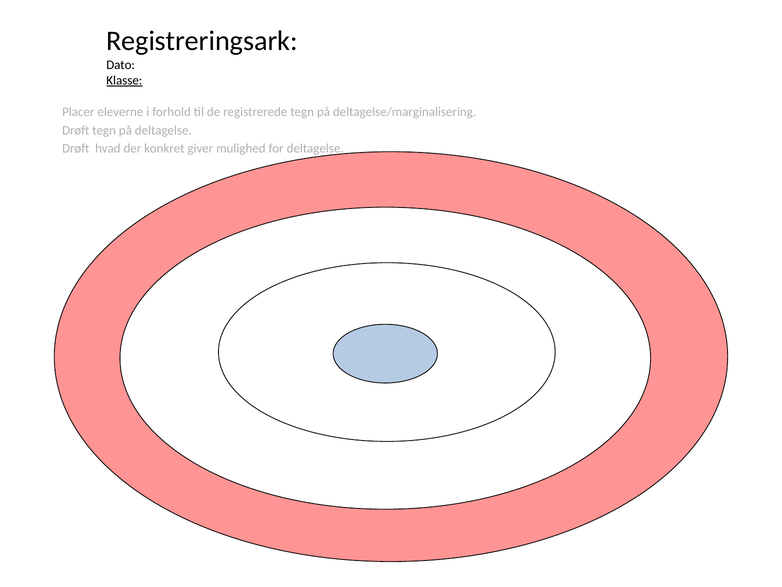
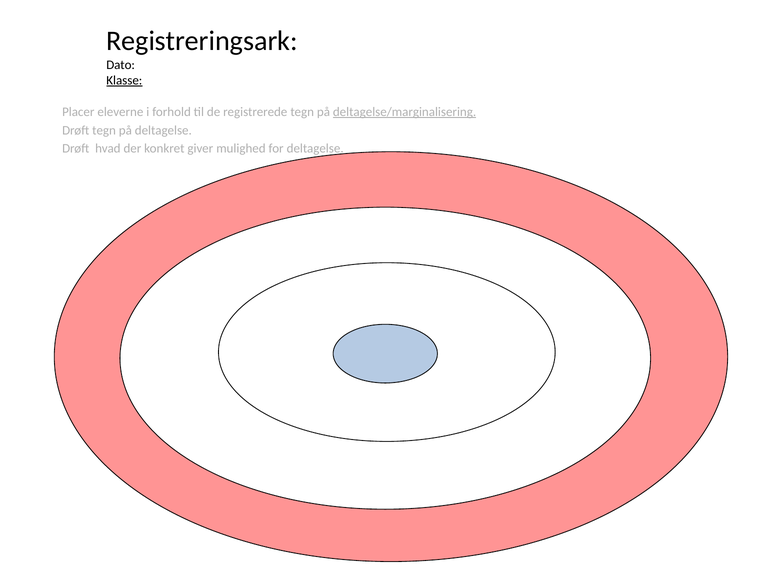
deltagelse/marginalisering underline: none -> present
